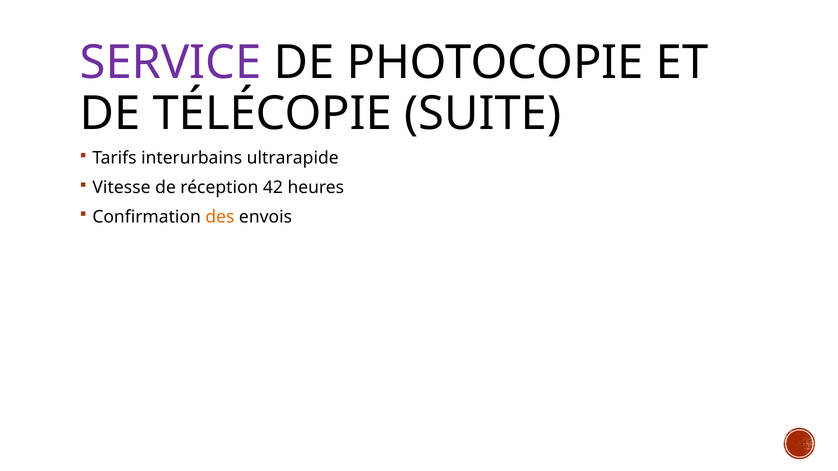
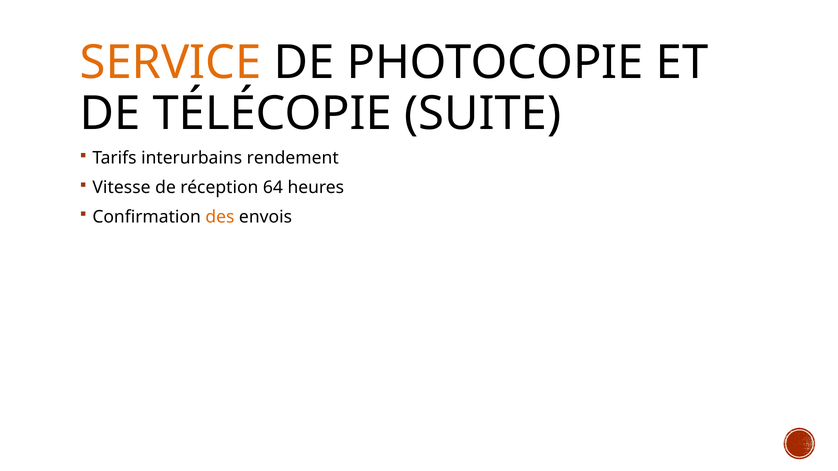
SERVICE colour: purple -> orange
ultrarapide: ultrarapide -> rendement
42: 42 -> 64
